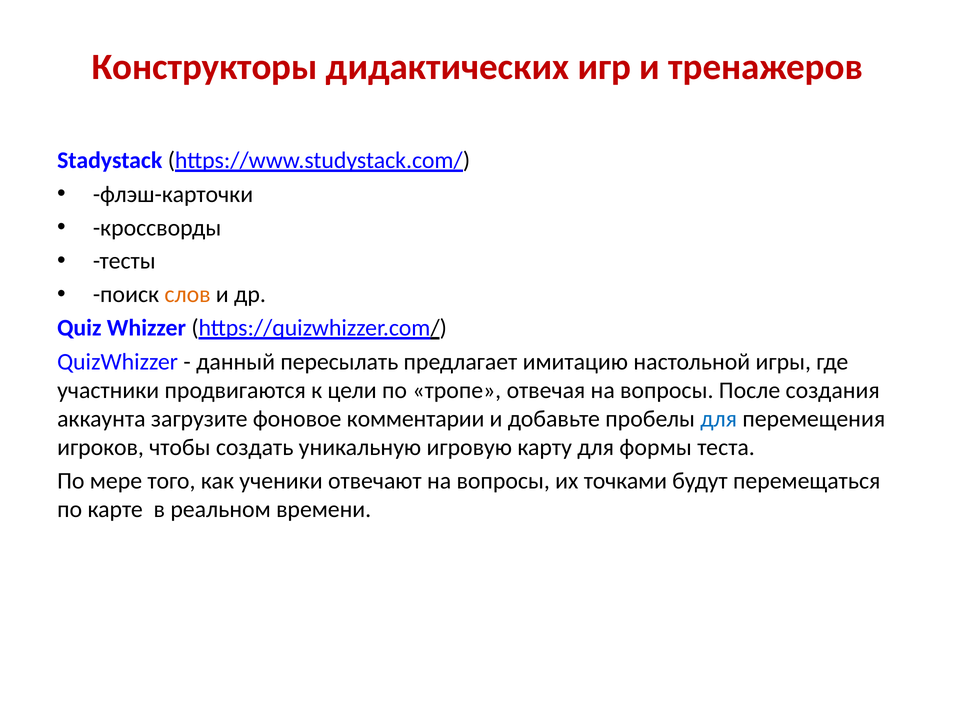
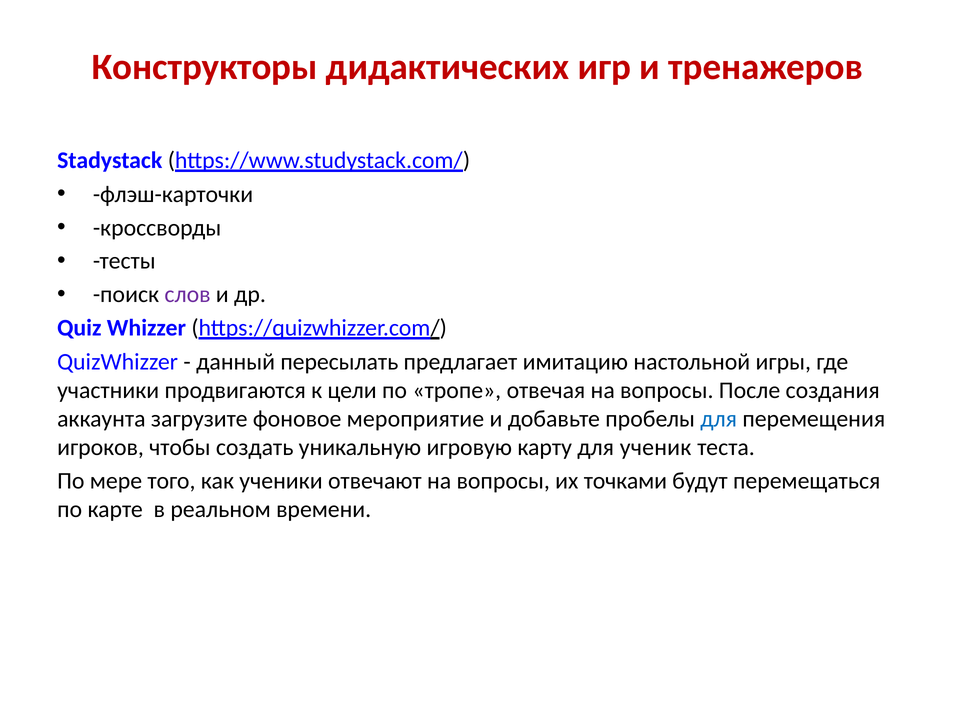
слов colour: orange -> purple
комментарии: комментарии -> мероприятие
формы: формы -> ученик
